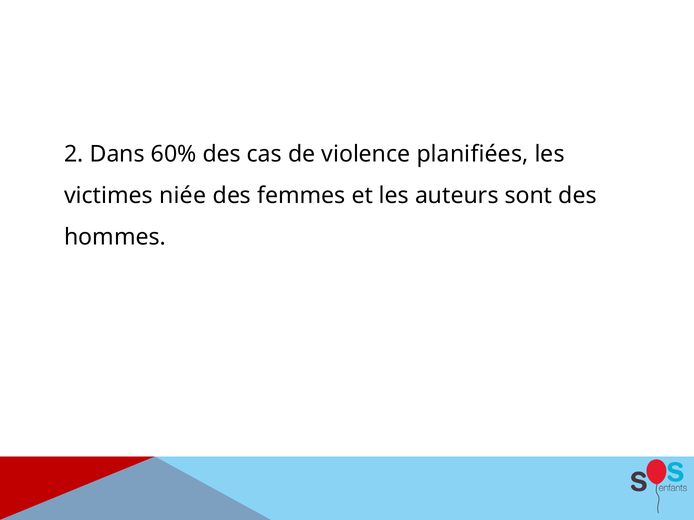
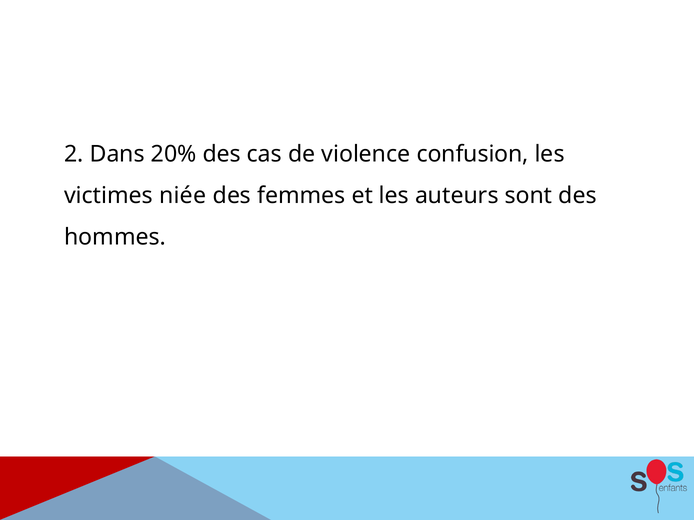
60%: 60% -> 20%
planifiées: planifiées -> confusion
